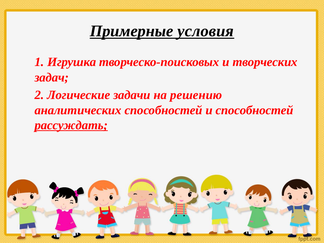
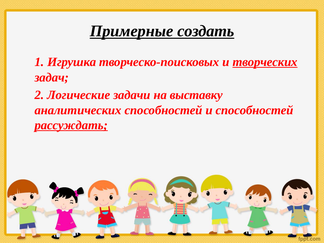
условия: условия -> создать
творческих underline: none -> present
решению: решению -> выставку
